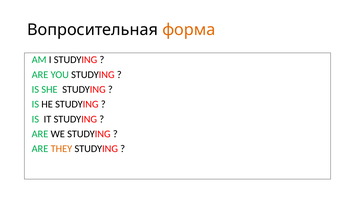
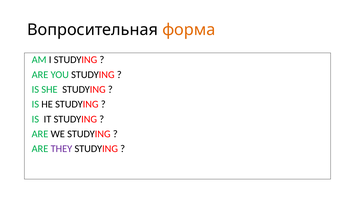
THEY colour: orange -> purple
